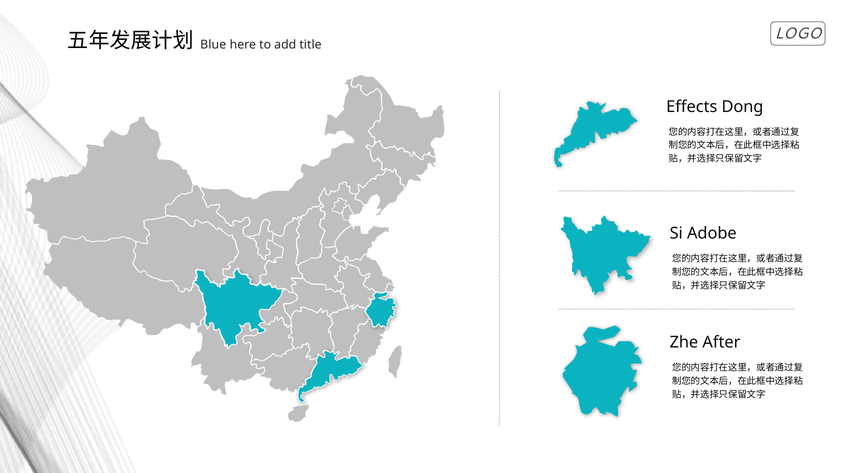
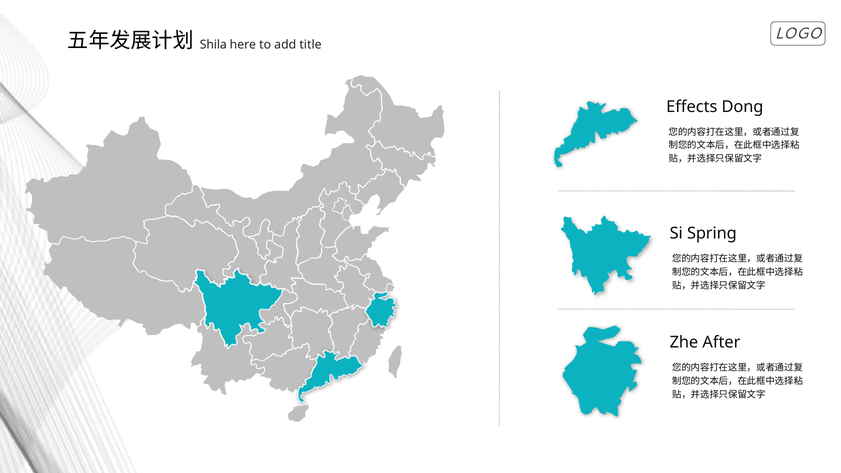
Blue: Blue -> Shila
Adobe: Adobe -> Spring
